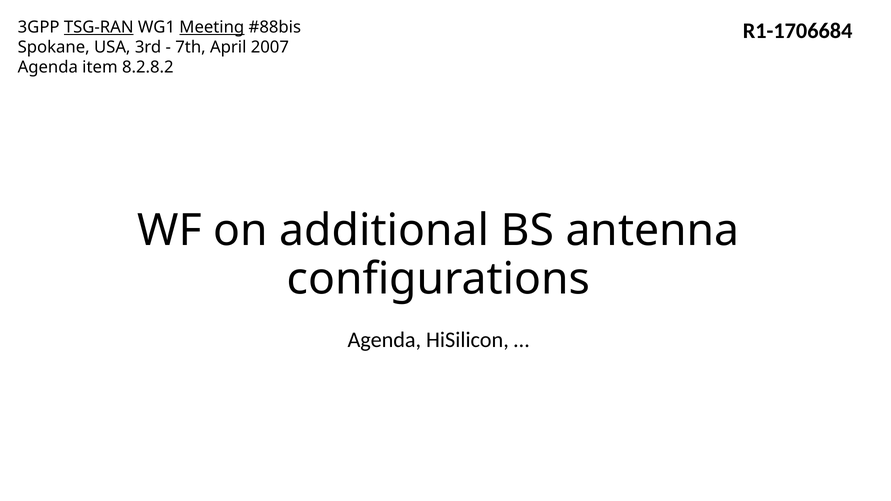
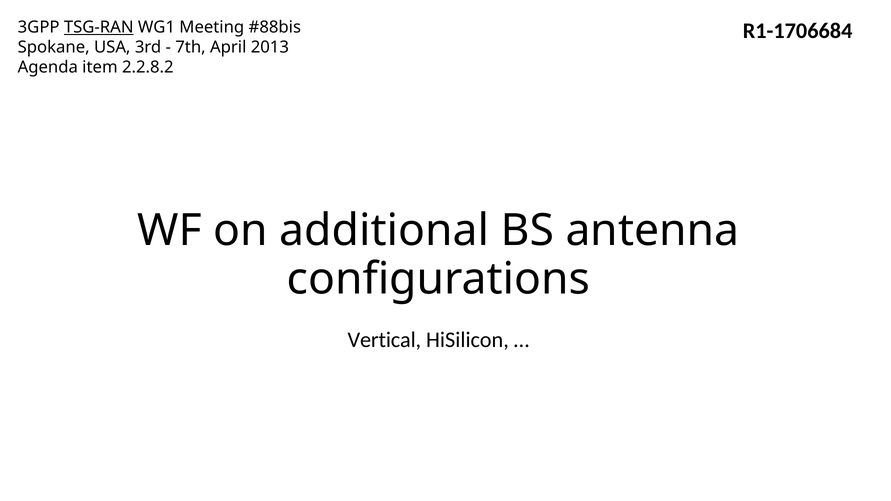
Meeting underline: present -> none
2007: 2007 -> 2013
8.2.8.2: 8.2.8.2 -> 2.2.8.2
Agenda at (384, 340): Agenda -> Vertical
